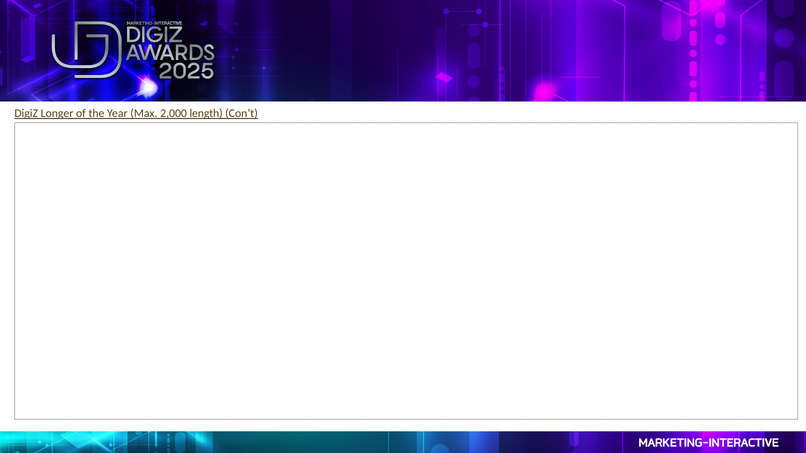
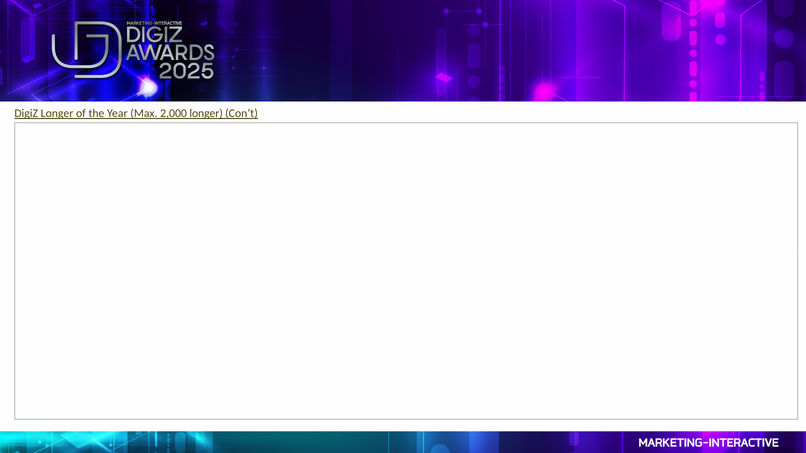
2,000 length: length -> longer
